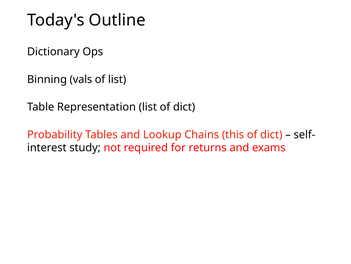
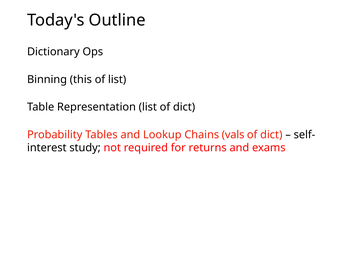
vals: vals -> this
this: this -> vals
